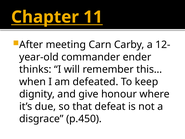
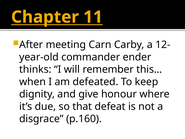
p.450: p.450 -> p.160
